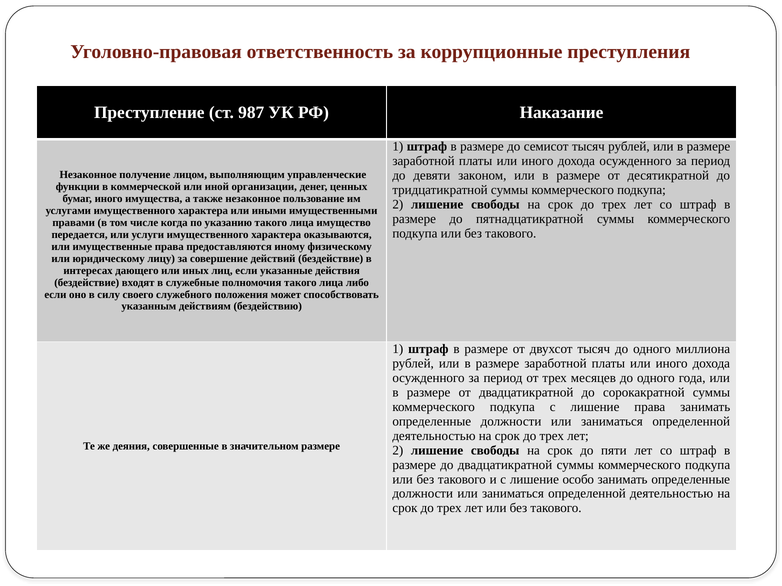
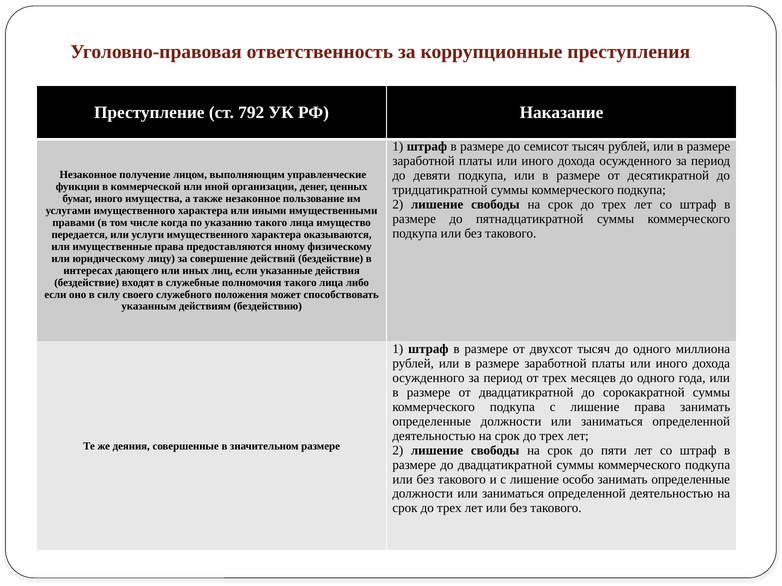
987: 987 -> 792
девяти законом: законом -> подкупа
